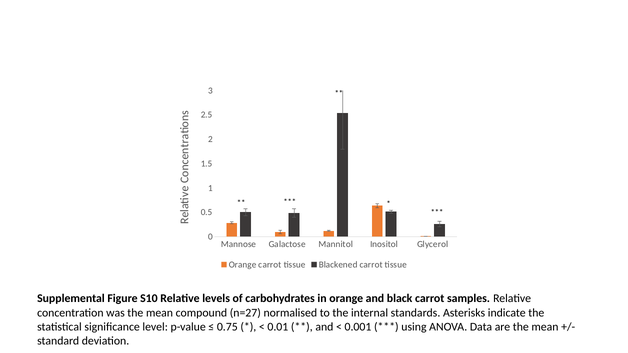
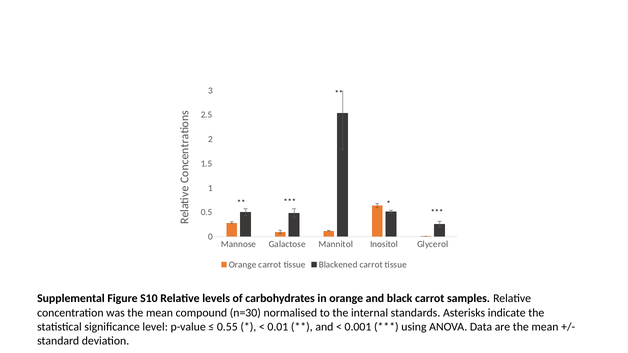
n=27: n=27 -> n=30
0.75: 0.75 -> 0.55
